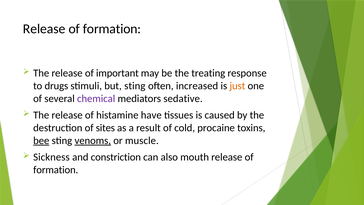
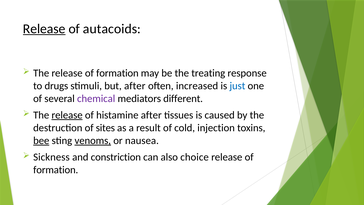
Release at (44, 29) underline: none -> present
formation at (112, 29): formation -> autacoids
The release of important: important -> formation
but sting: sting -> after
just colour: orange -> blue
sedative: sedative -> different
release at (67, 115) underline: none -> present
histamine have: have -> after
procaine: procaine -> injection
muscle: muscle -> nausea
mouth: mouth -> choice
